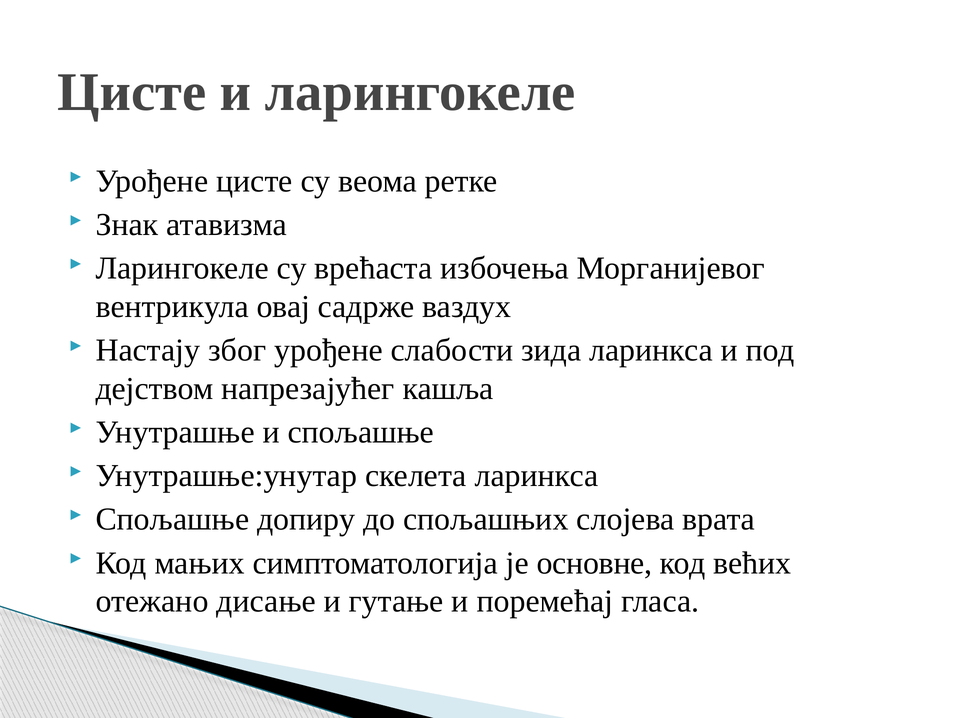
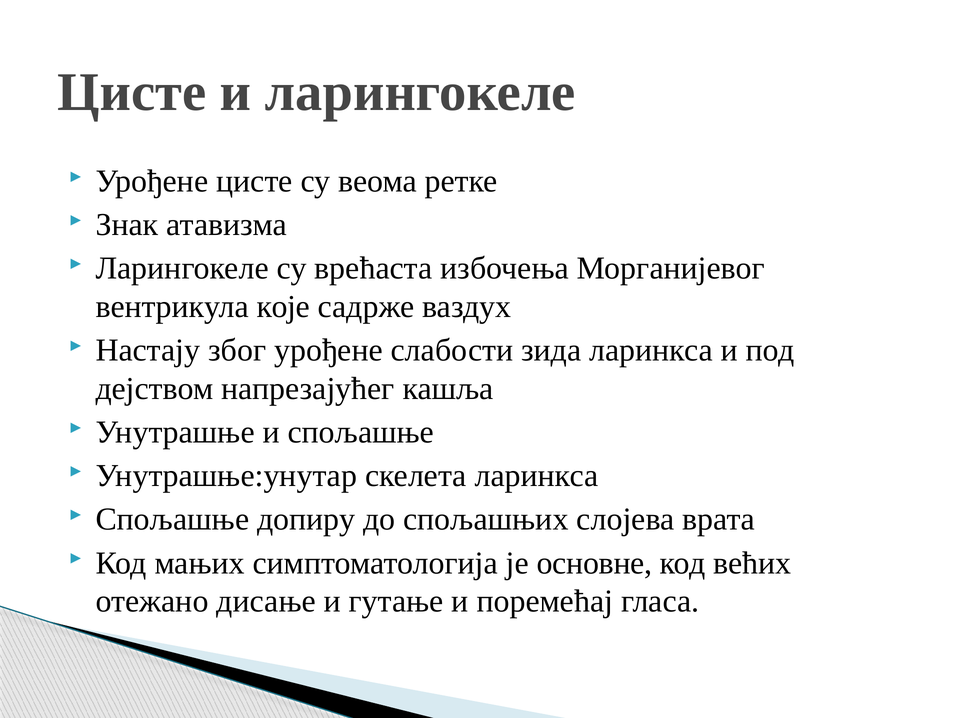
овај: овај -> које
